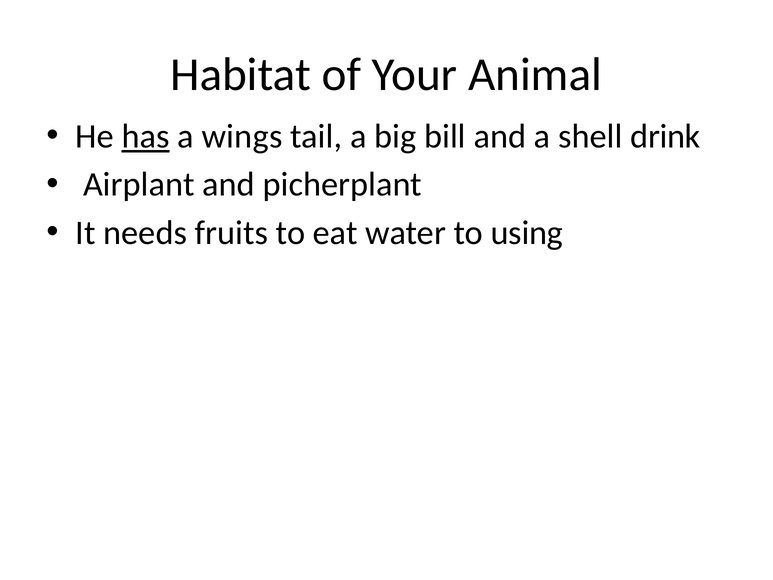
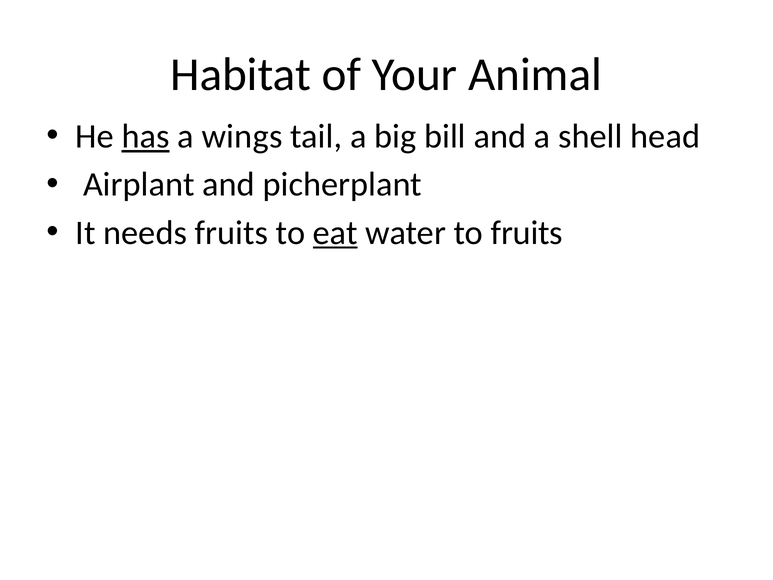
drink: drink -> head
eat underline: none -> present
to using: using -> fruits
